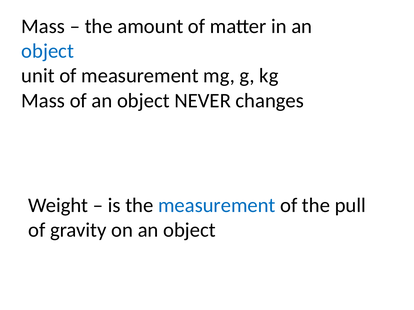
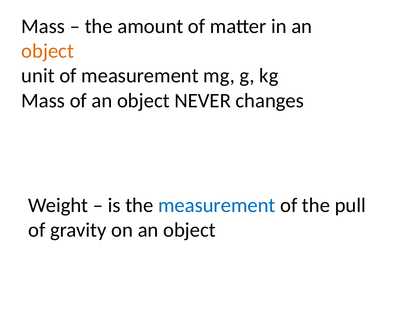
object at (48, 51) colour: blue -> orange
